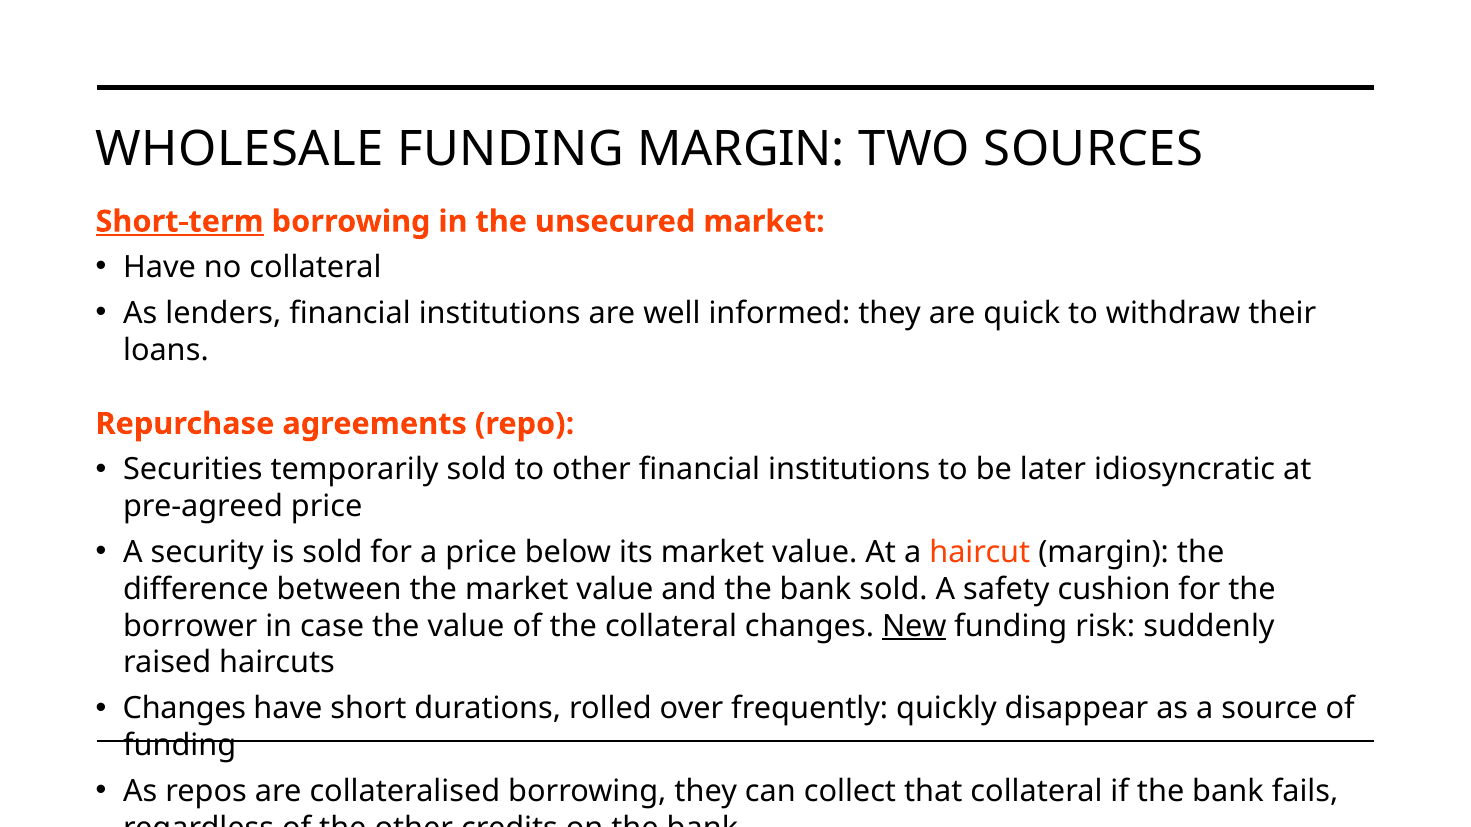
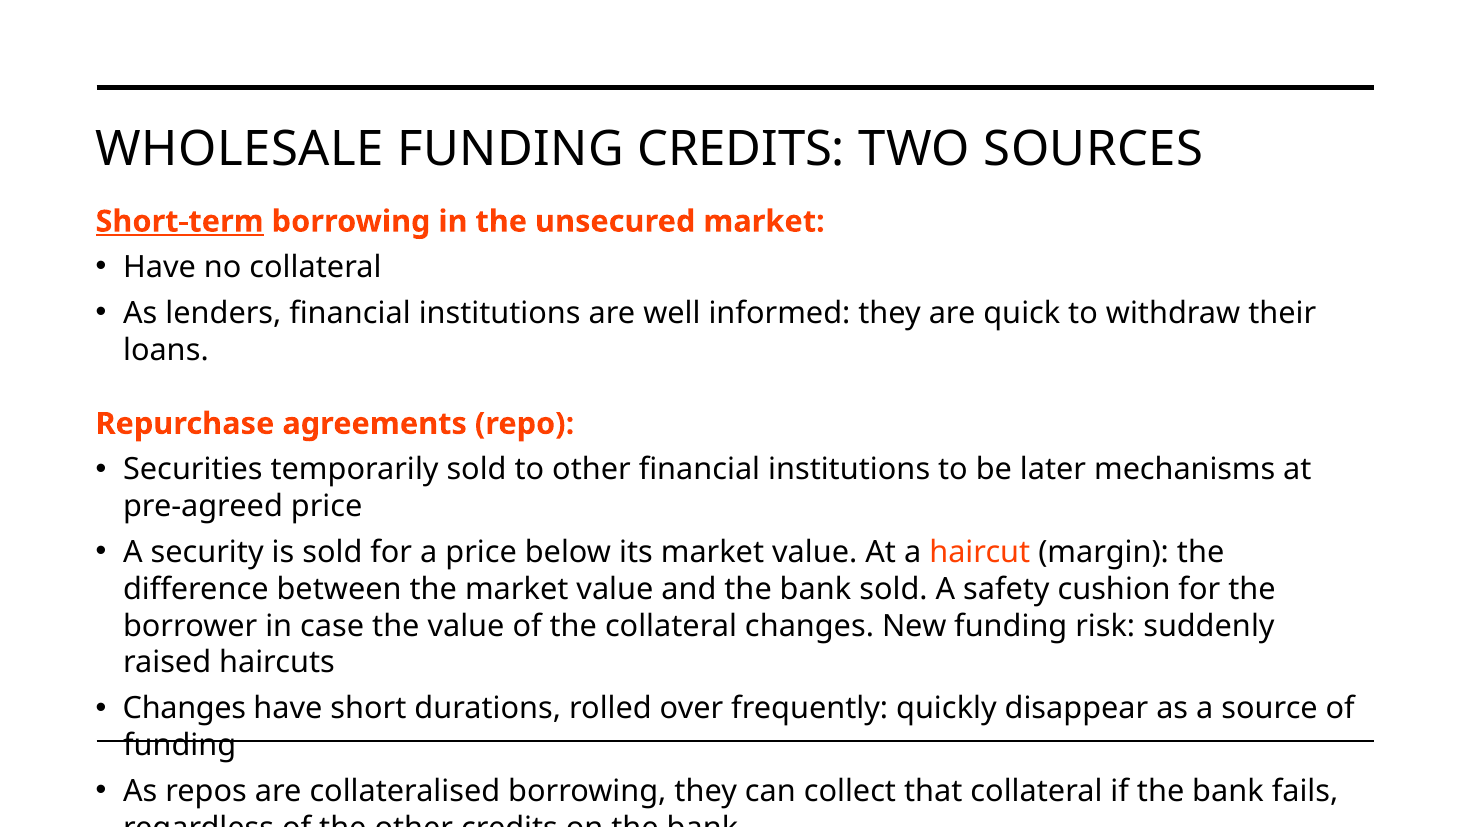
FUNDING MARGIN: MARGIN -> CREDITS
idiosyncratic: idiosyncratic -> mechanisms
New underline: present -> none
